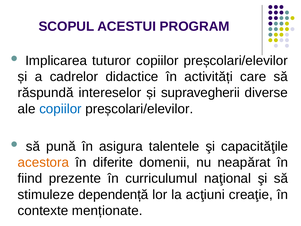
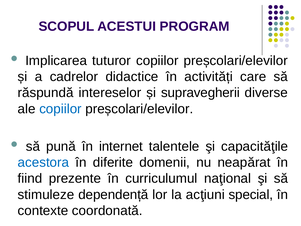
asigura: asigura -> internet
acestora colour: orange -> blue
creaţie: creaţie -> special
menționate: menționate -> coordonată
